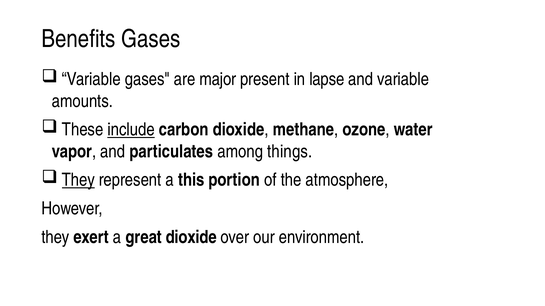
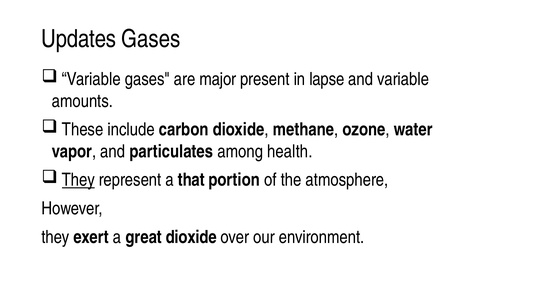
Benefits: Benefits -> Updates
include underline: present -> none
things: things -> health
this: this -> that
